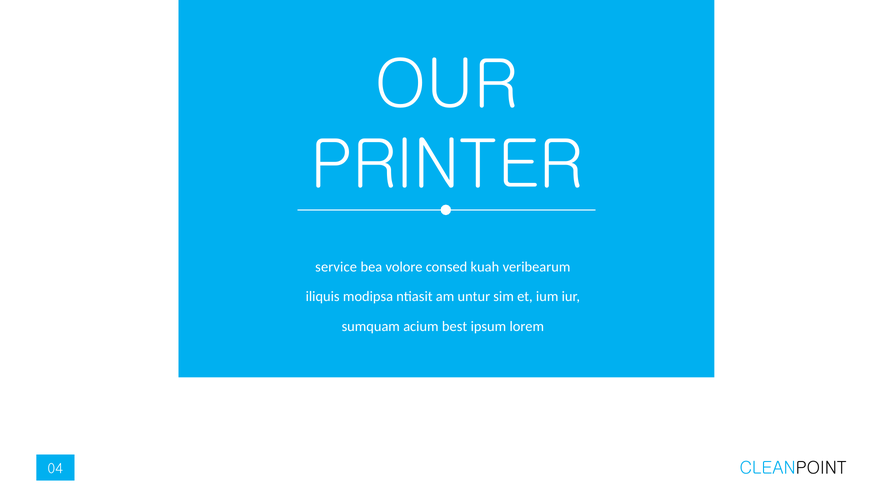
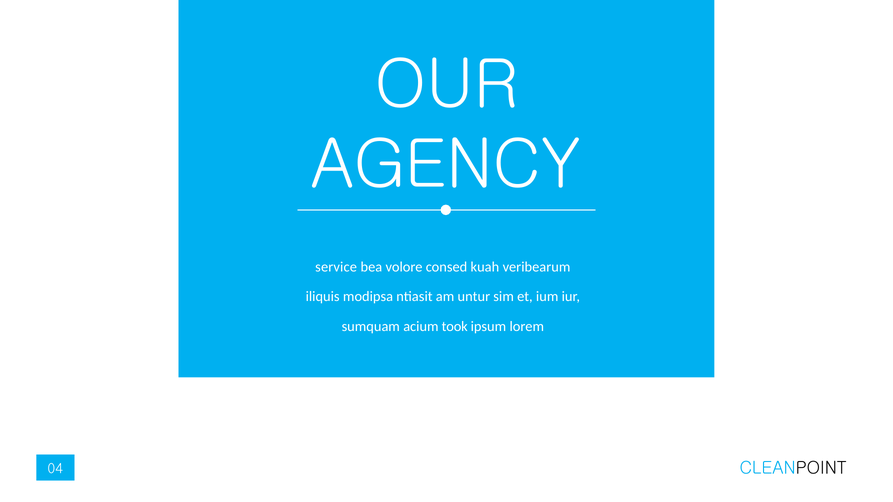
PRINTER: PRINTER -> AGENCY
best: best -> took
